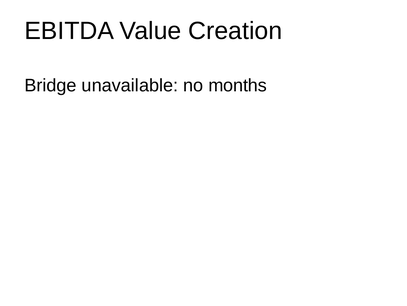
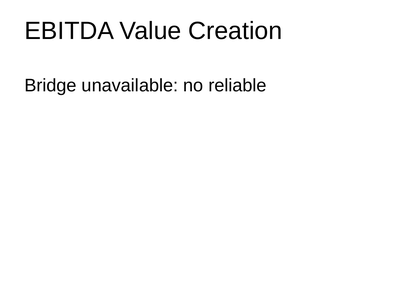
months: months -> reliable
